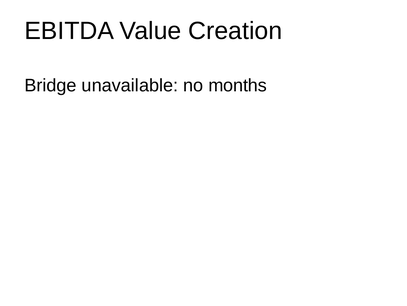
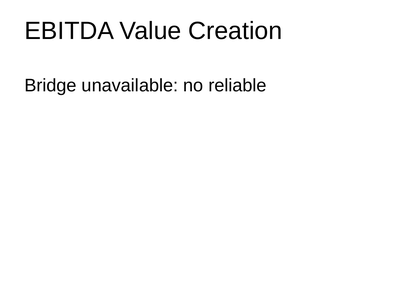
months: months -> reliable
